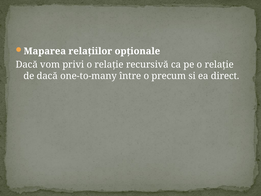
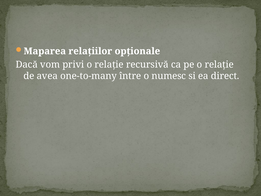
de dacă: dacă -> avea
precum: precum -> numesc
